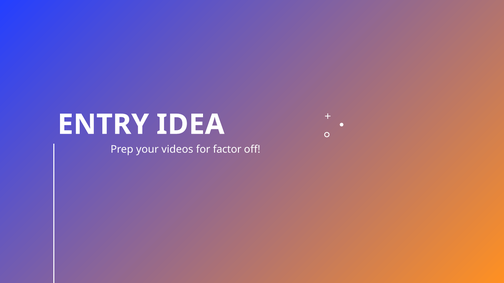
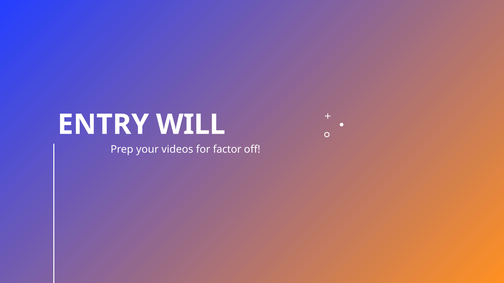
IDEA: IDEA -> WILL
